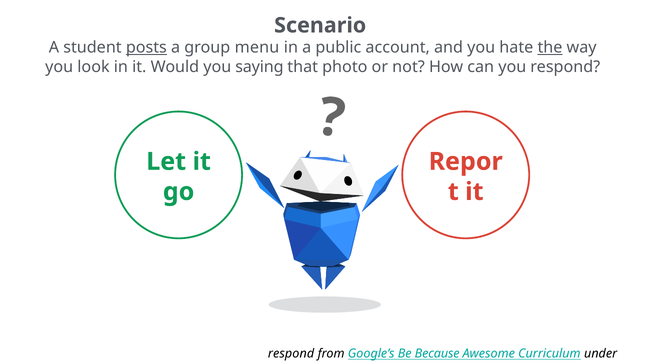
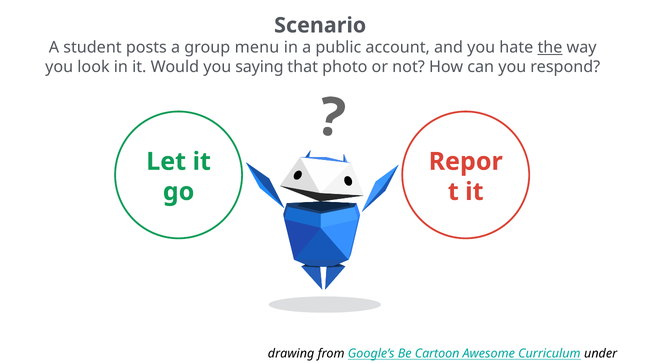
posts underline: present -> none
respond at (291, 354): respond -> drawing
Because: Because -> Cartoon
